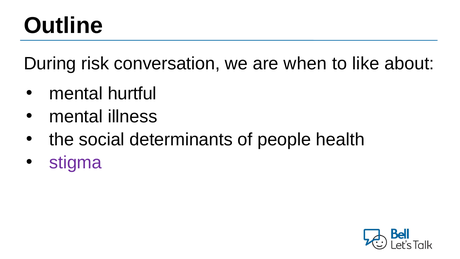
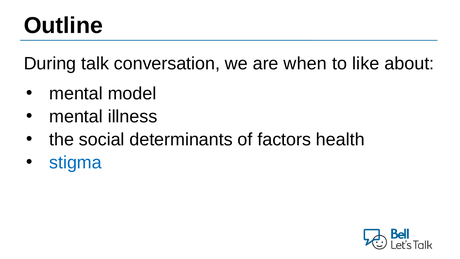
risk: risk -> talk
hurtful: hurtful -> model
people: people -> factors
stigma colour: purple -> blue
